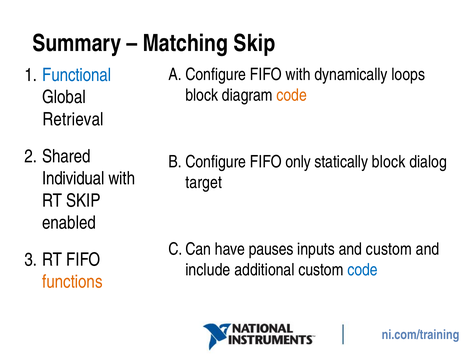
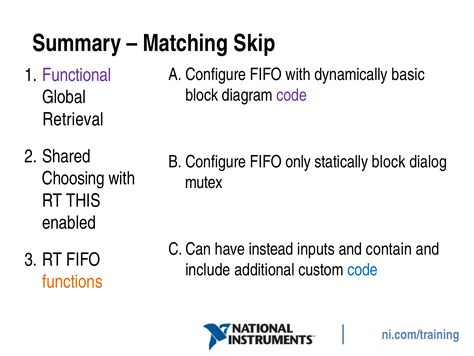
Functional colour: blue -> purple
loops: loops -> basic
code at (292, 95) colour: orange -> purple
Individual: Individual -> Choosing
target: target -> mutex
RT SKIP: SKIP -> THIS
pauses: pauses -> instead
and custom: custom -> contain
